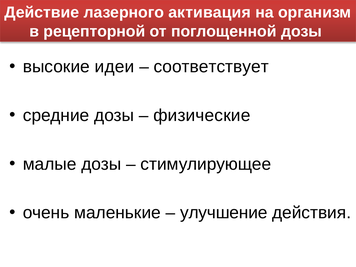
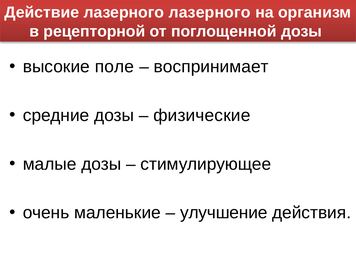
лазерного активация: активация -> лазерного
идеи: идеи -> поле
соответствует: соответствует -> воспринимает
